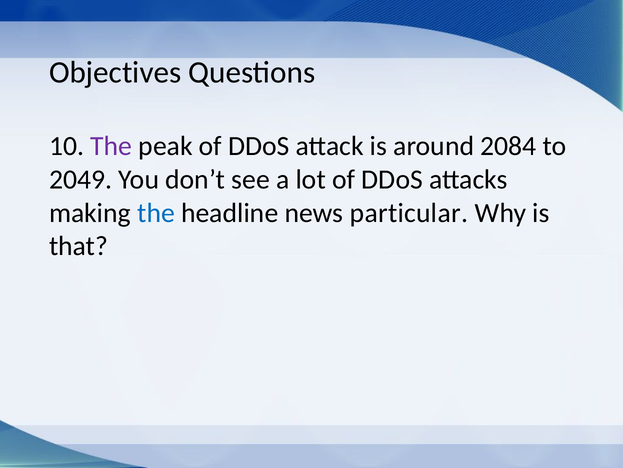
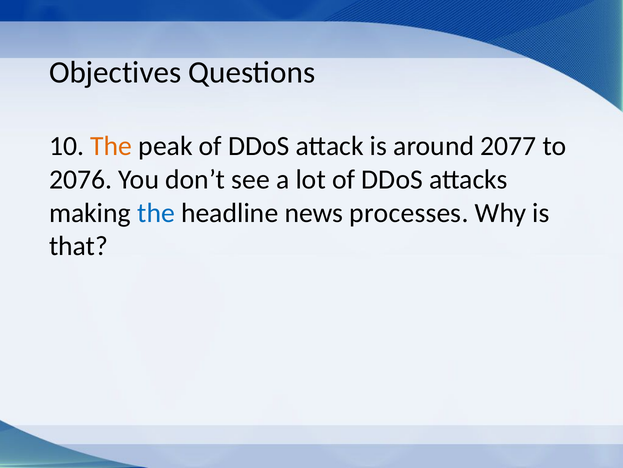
The at (111, 146) colour: purple -> orange
2084: 2084 -> 2077
2049: 2049 -> 2076
particular: particular -> processes
